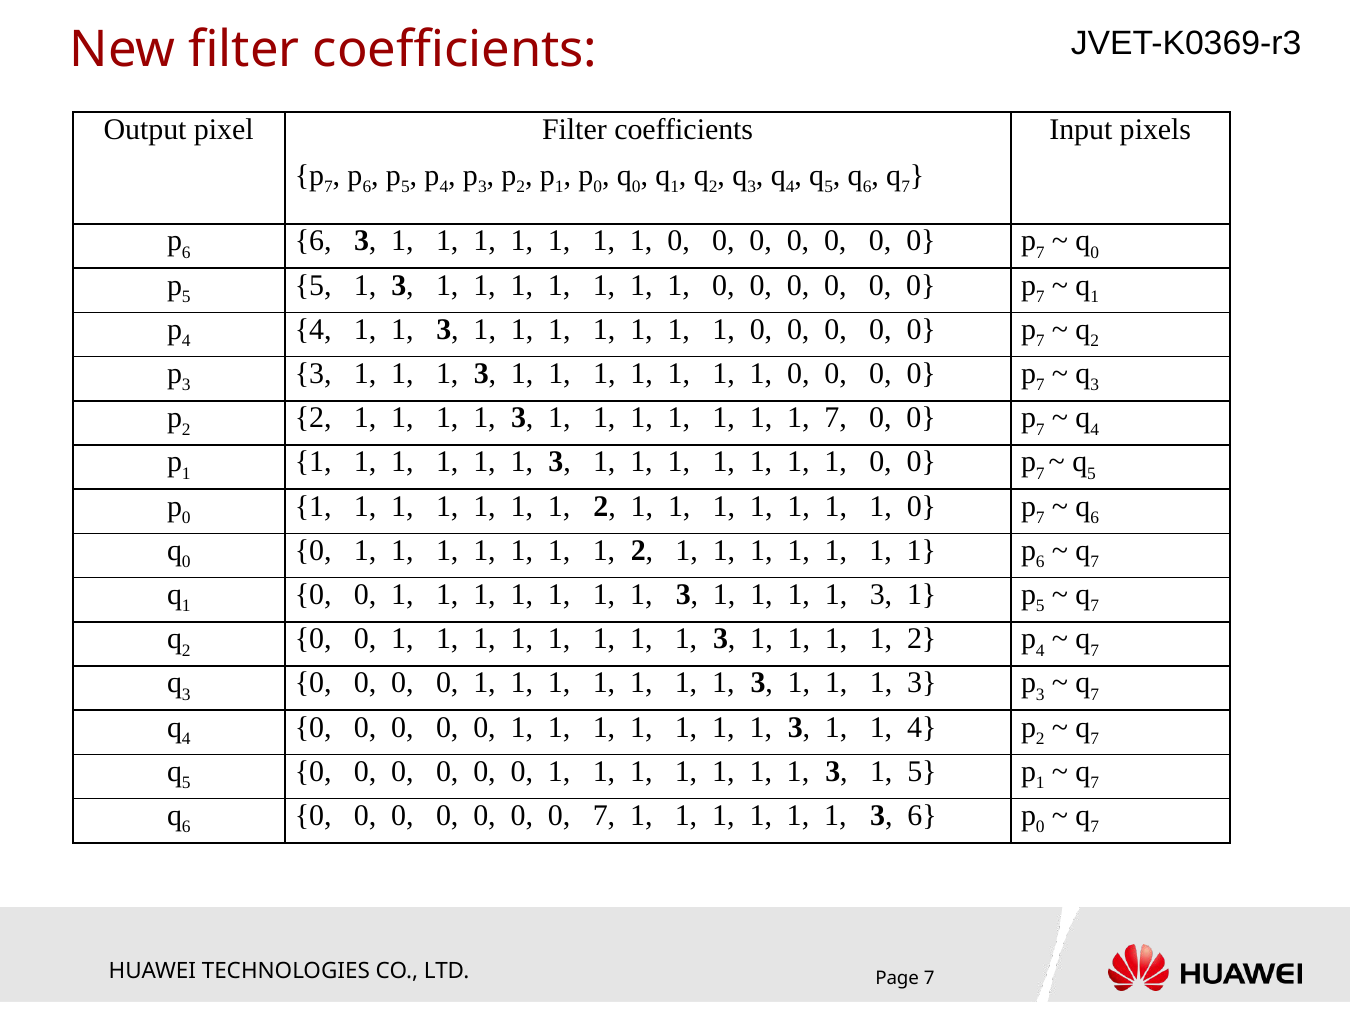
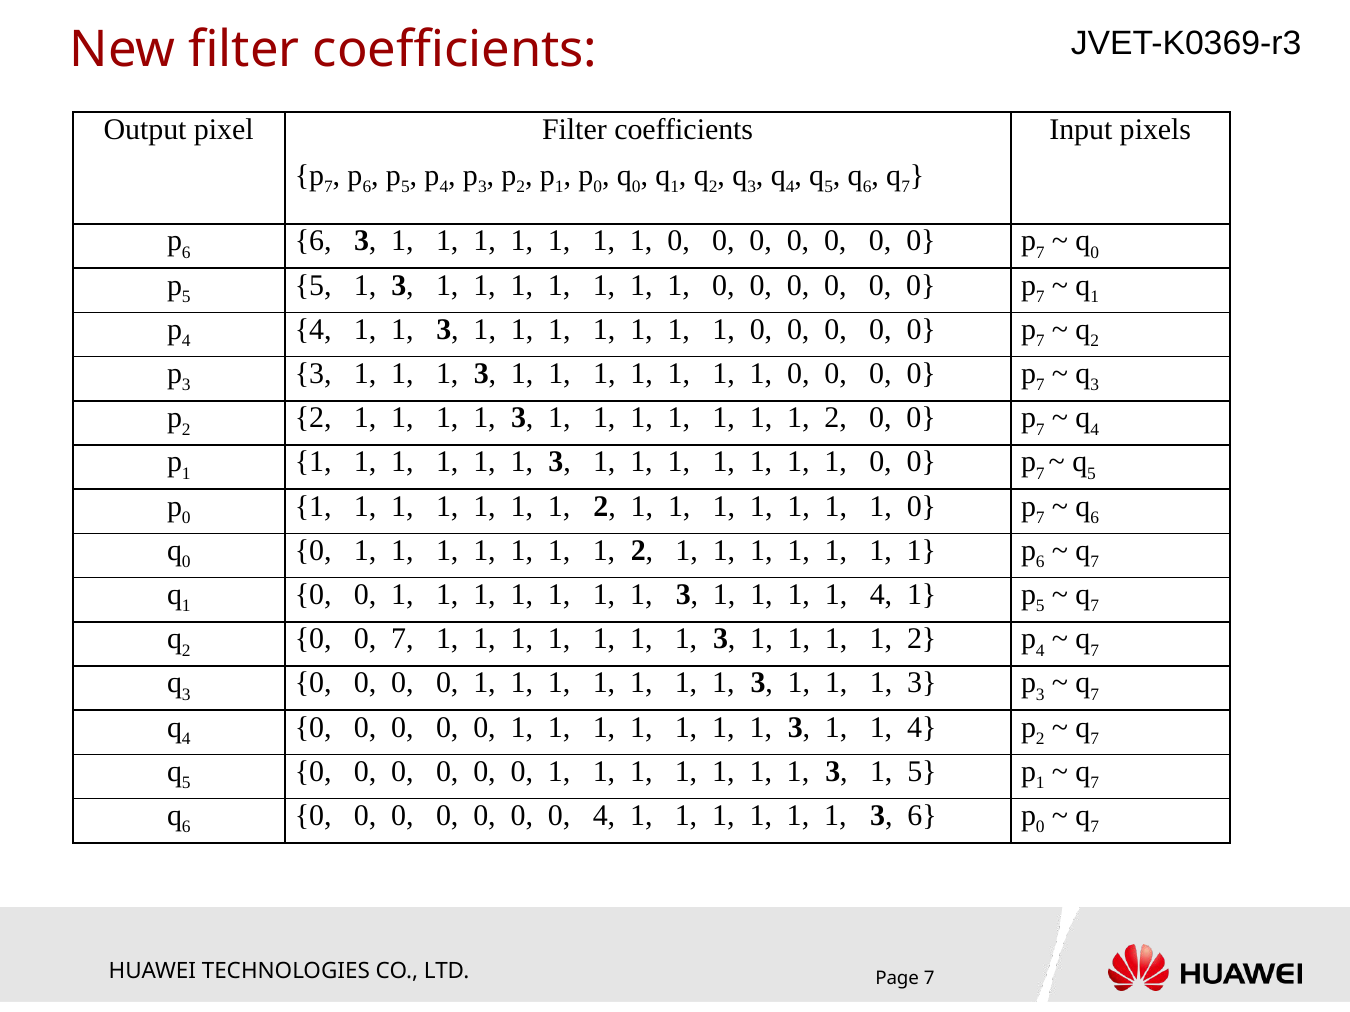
7 at (836, 418): 7 -> 2
3 at (881, 595): 3 -> 4
2 0 0 1: 1 -> 7
0 7: 7 -> 4
